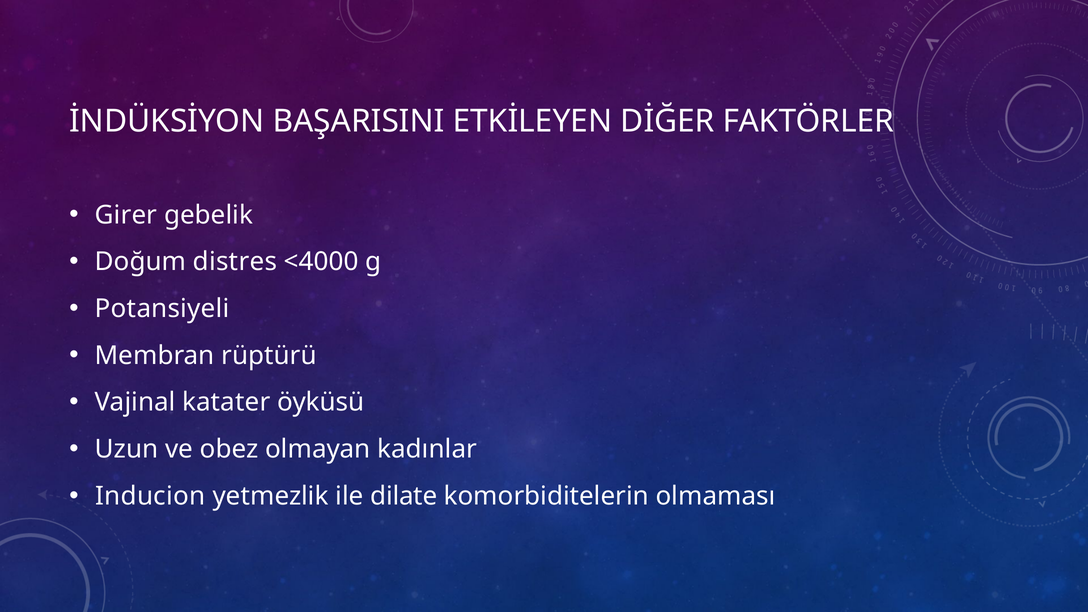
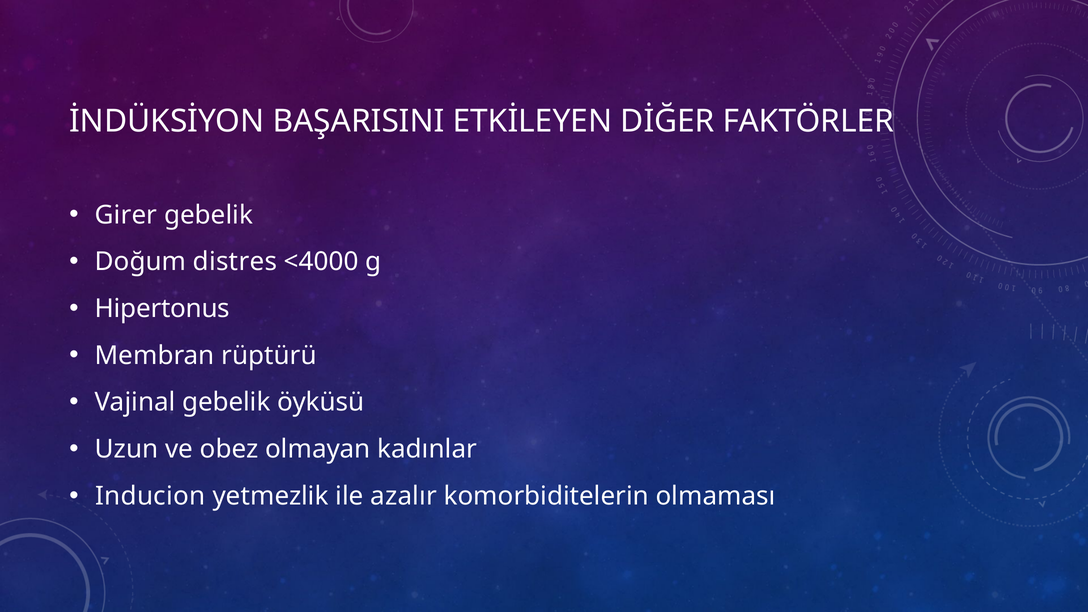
Potansiyeli: Potansiyeli -> Hipertonus
Vajinal katater: katater -> gebelik
dilate: dilate -> azalır
